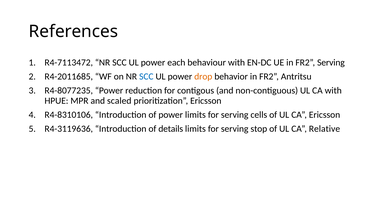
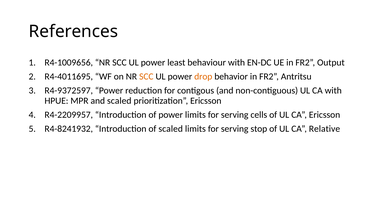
R4-7113472: R4-7113472 -> R4-1009656
each: each -> least
FR2 Serving: Serving -> Output
R4-2011685: R4-2011685 -> R4-4011695
SCC at (146, 77) colour: blue -> orange
R4-8077235: R4-8077235 -> R4-9372597
R4-8310106: R4-8310106 -> R4-2209957
R4-3119636: R4-3119636 -> R4-8241932
of details: details -> scaled
